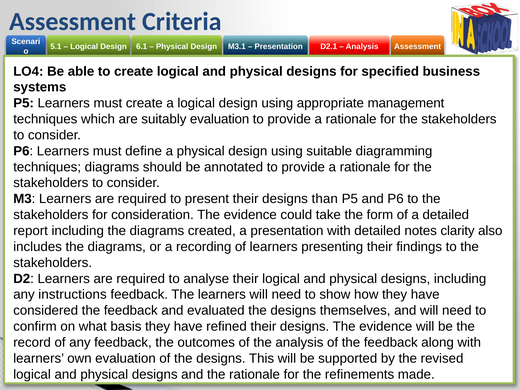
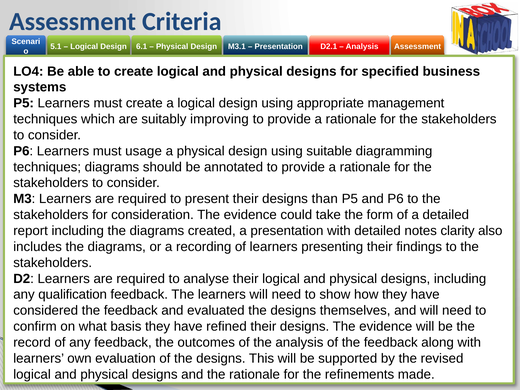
suitably evaluation: evaluation -> improving
define: define -> usage
instructions: instructions -> qualification
